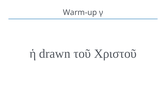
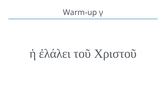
drawn: drawn -> ἐλάλει
